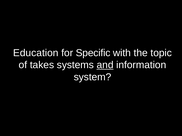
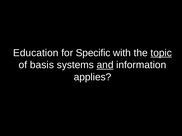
topic underline: none -> present
takes: takes -> basis
system: system -> applies
